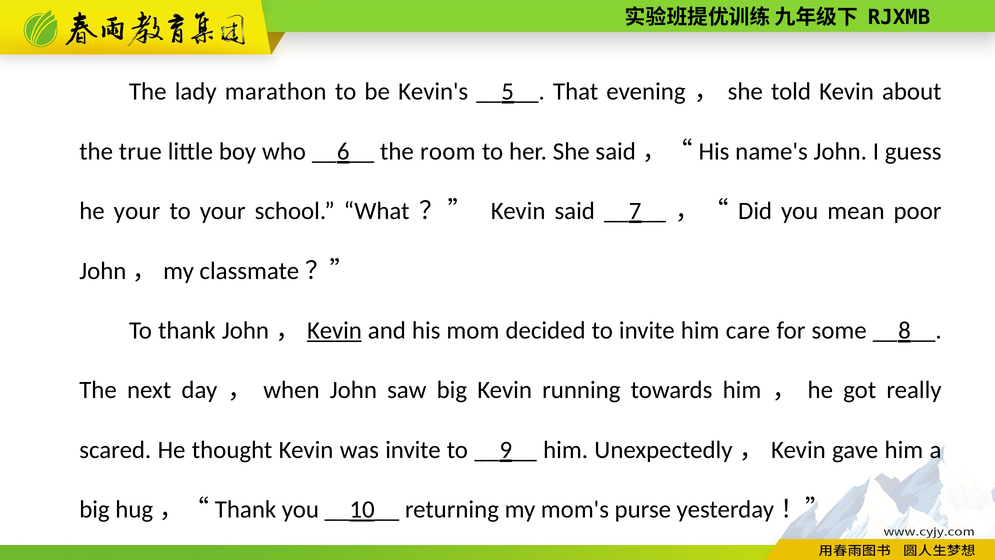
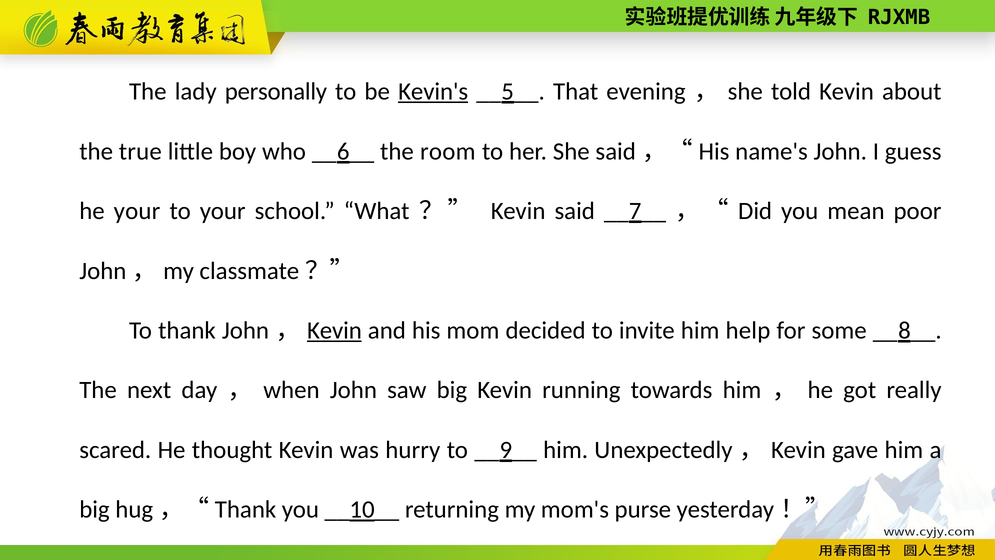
marathon: marathon -> personally
Kevin's underline: none -> present
care: care -> help
was invite: invite -> hurry
